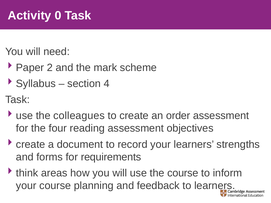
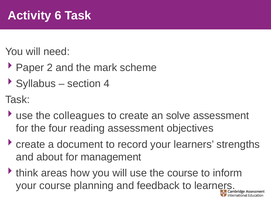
0: 0 -> 6
order: order -> solve
forms: forms -> about
requirements: requirements -> management
